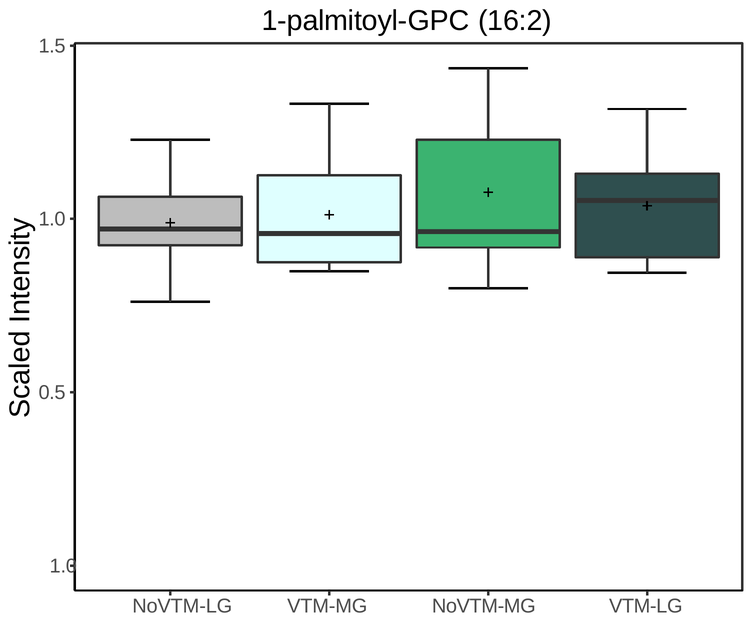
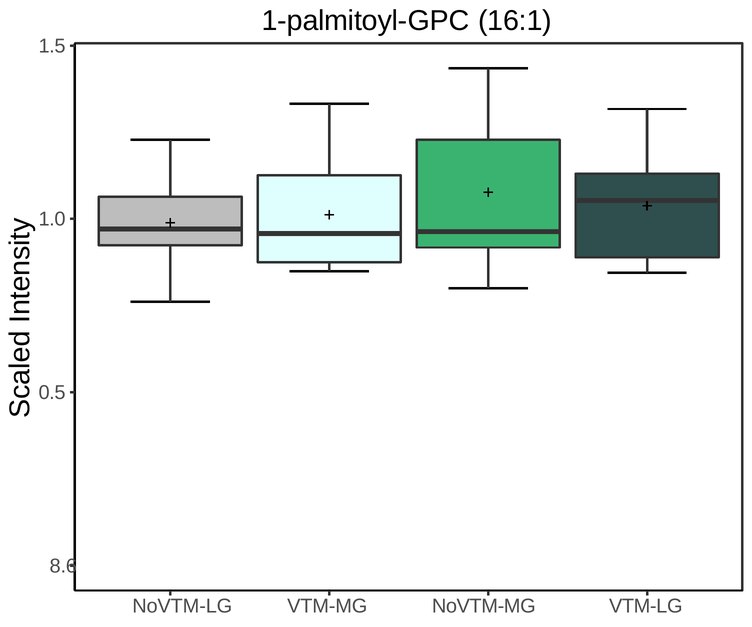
16:2: 16:2 -> 16:1
1.0 at (63, 566): 1.0 -> 8.6
